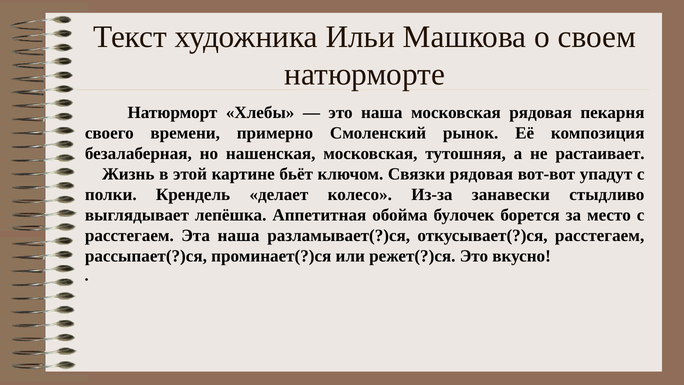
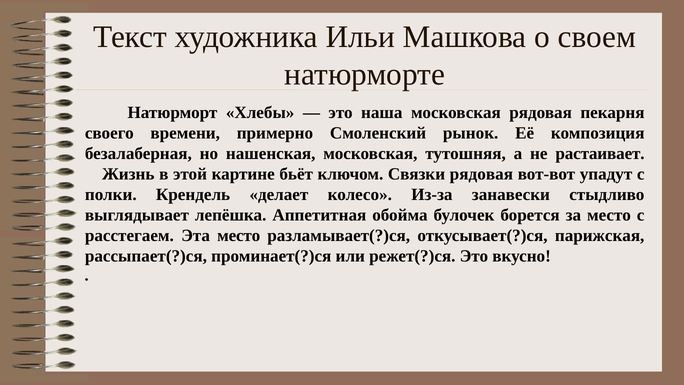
Эта наша: наша -> место
откусывает(?)ся расстегаем: расстегаем -> парижская
